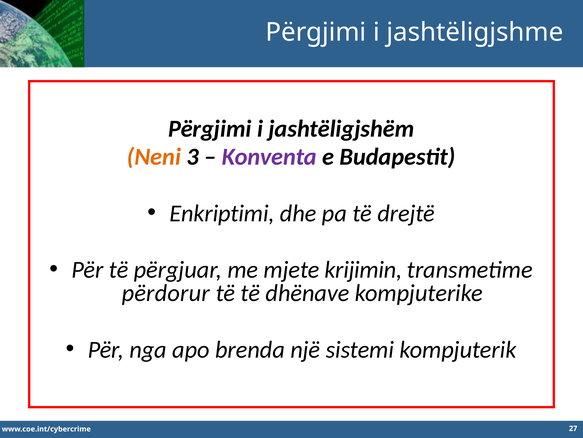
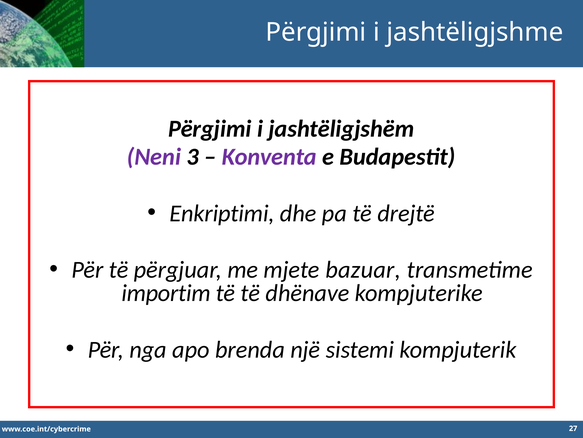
Neni colour: orange -> purple
krijimin: krijimin -> bazuar
përdorur: përdorur -> importim
